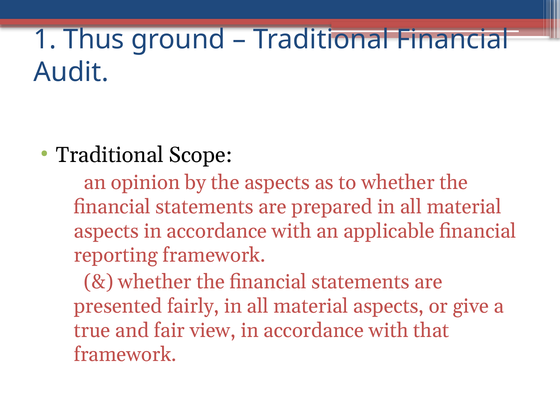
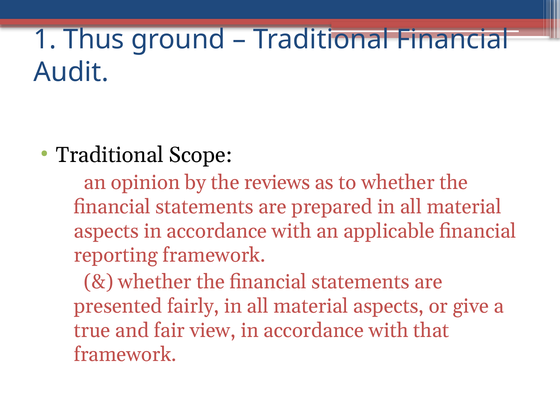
the aspects: aspects -> reviews
